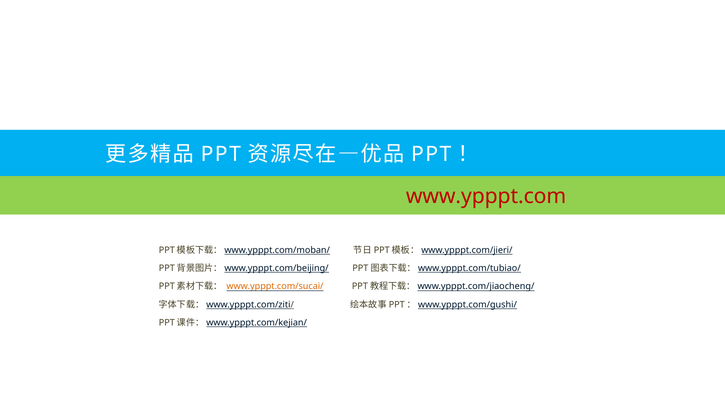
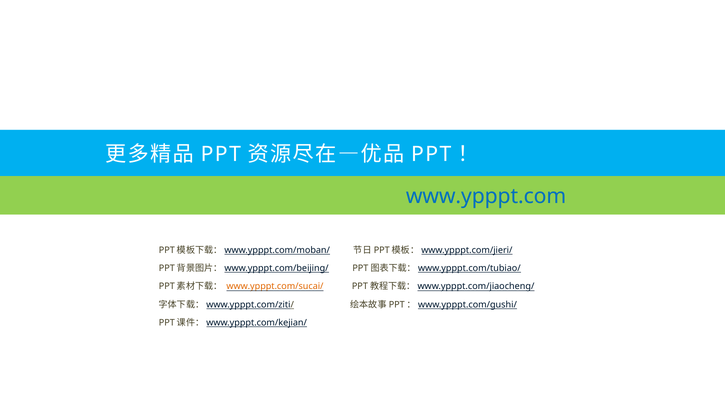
www.ypppt.com colour: red -> blue
